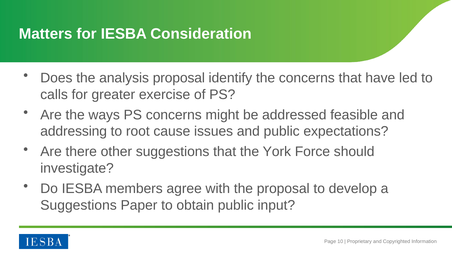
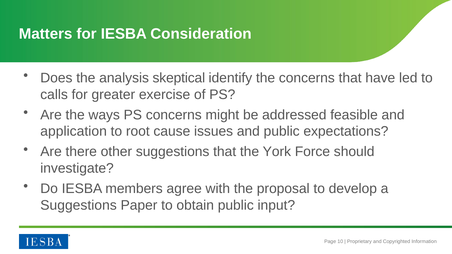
analysis proposal: proposal -> skeptical
addressing: addressing -> application
